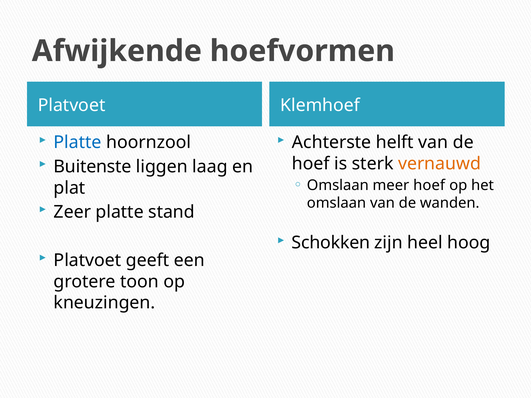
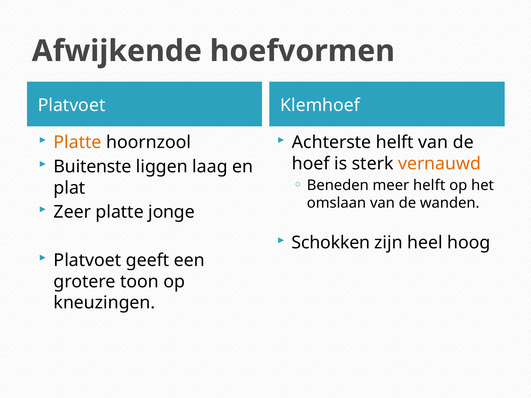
Platte at (78, 143) colour: blue -> orange
Omslaan at (338, 185): Omslaan -> Beneden
meer hoef: hoef -> helft
stand: stand -> jonge
